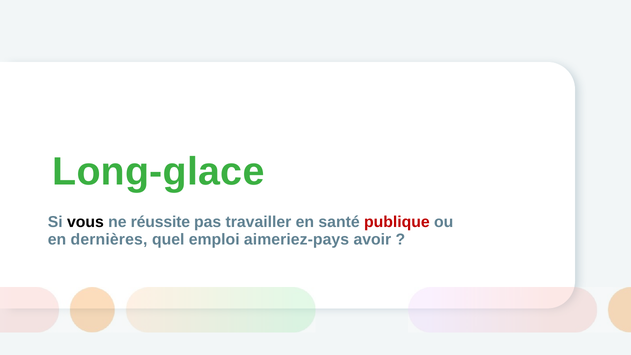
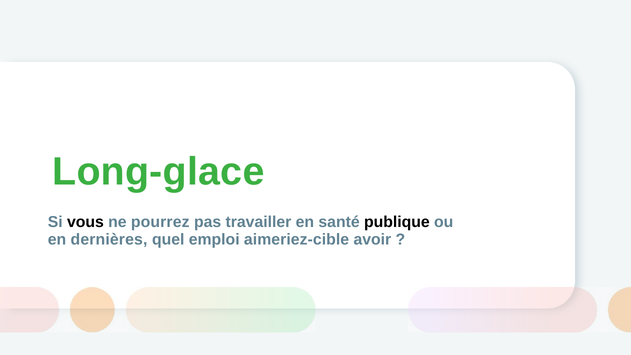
réussite: réussite -> pourrez
publique colour: red -> black
aimeriez-pays: aimeriez-pays -> aimeriez-cible
